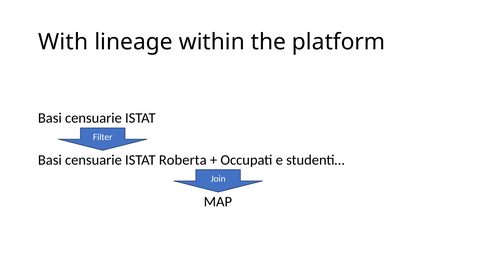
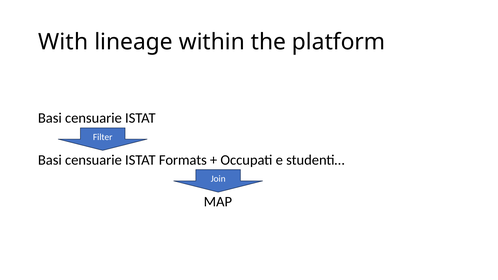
Roberta: Roberta -> Formats
